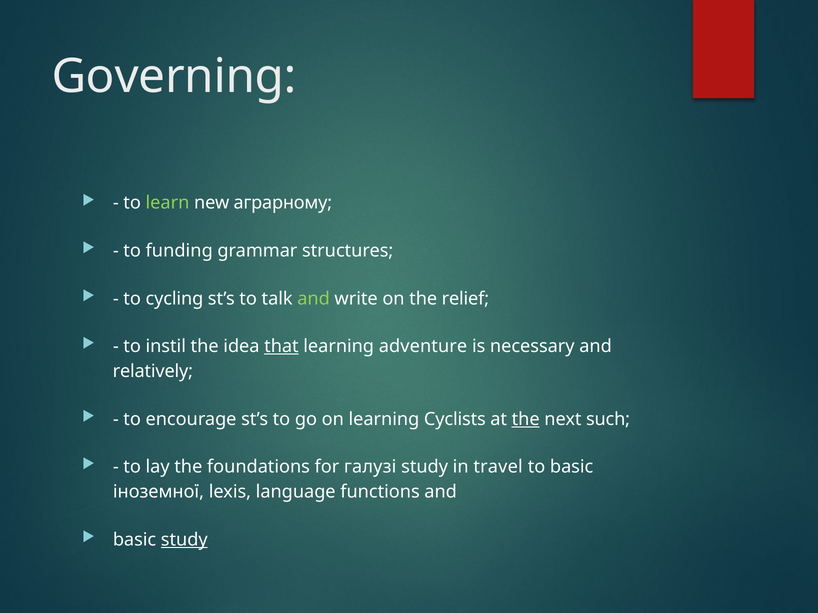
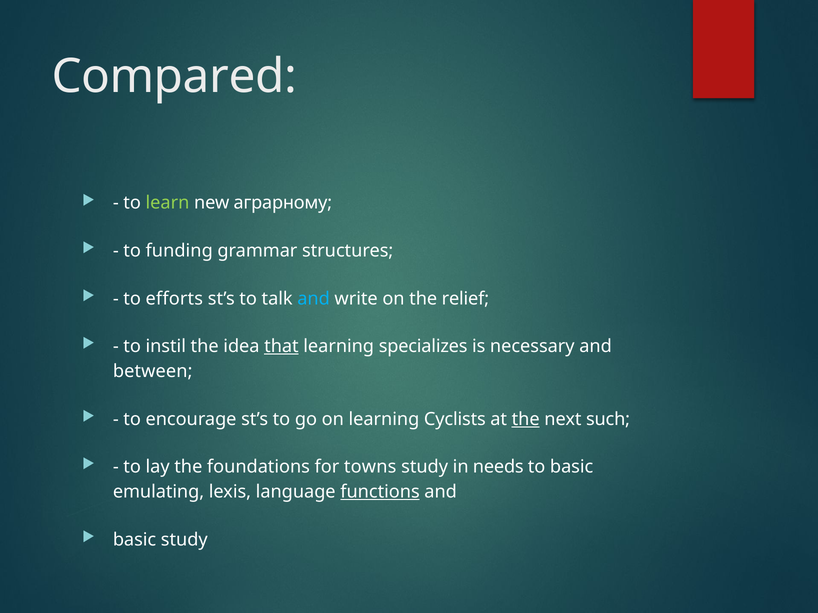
Governing: Governing -> Compared
cycling: cycling -> efforts
and at (314, 299) colour: light green -> light blue
adventure: adventure -> specializes
relatively: relatively -> between
галузі: галузі -> towns
travel: travel -> needs
іноземної: іноземної -> emulating
functions underline: none -> present
study at (184, 540) underline: present -> none
